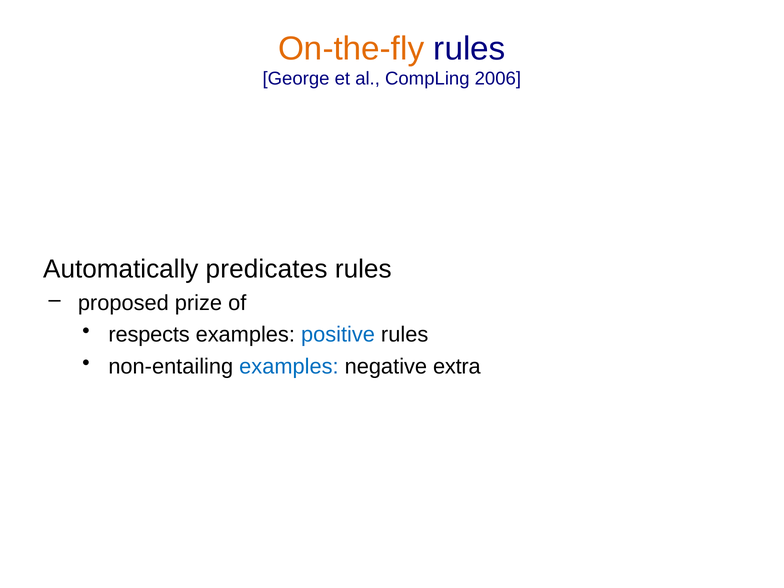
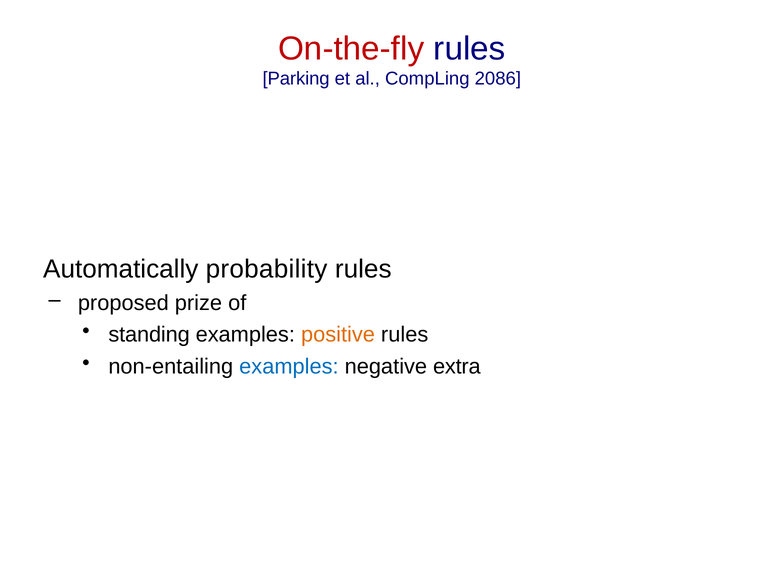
On-the-fly colour: orange -> red
George: George -> Parking
2006: 2006 -> 2086
predicates: predicates -> probability
respects: respects -> standing
positive colour: blue -> orange
